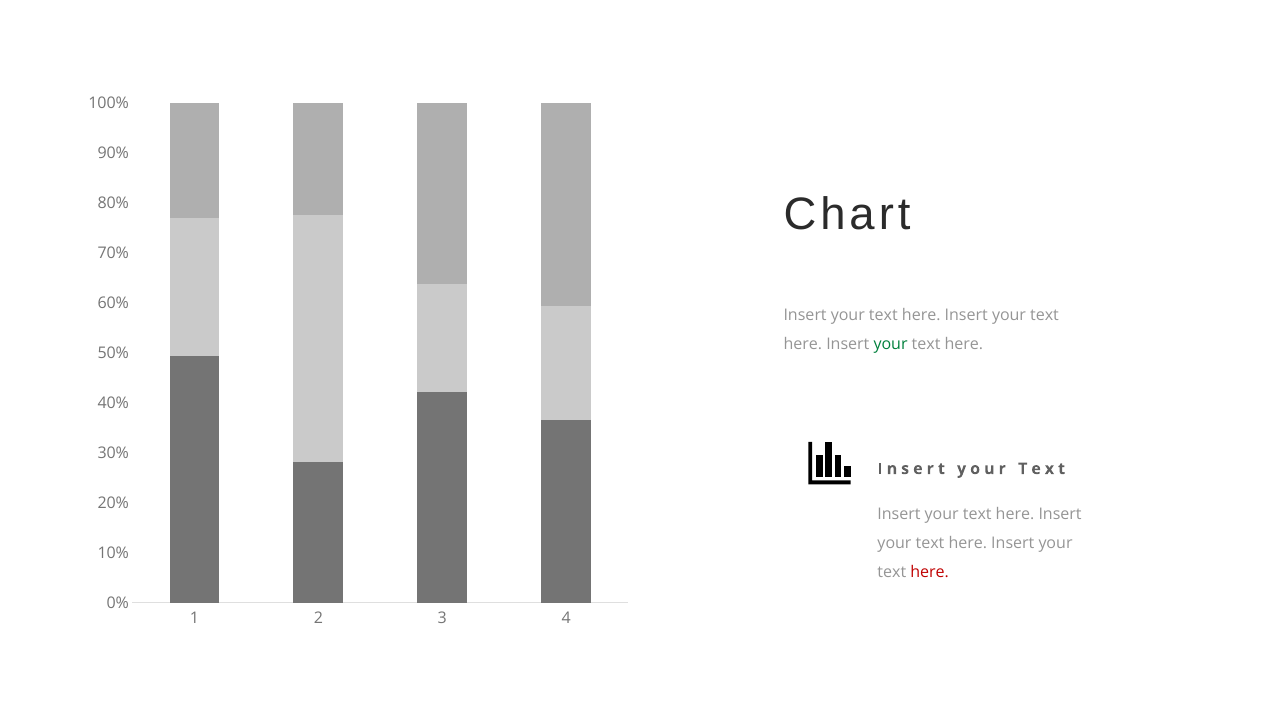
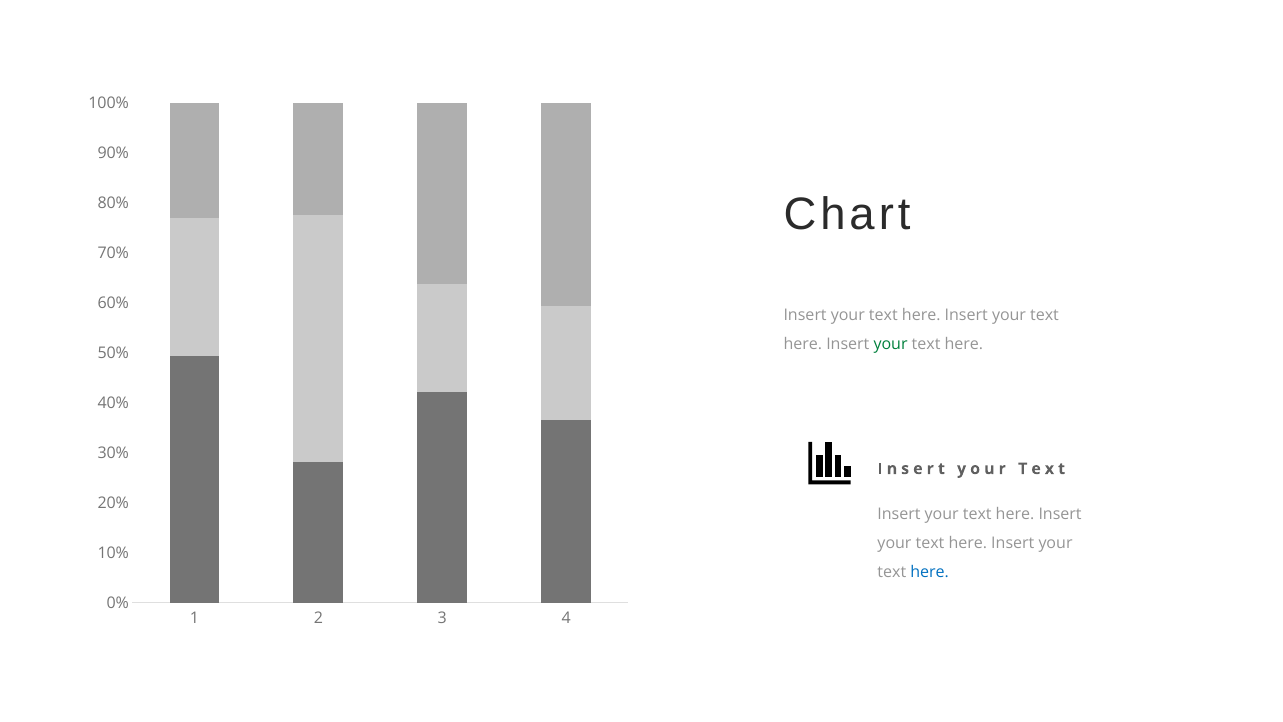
here at (930, 572) colour: red -> blue
